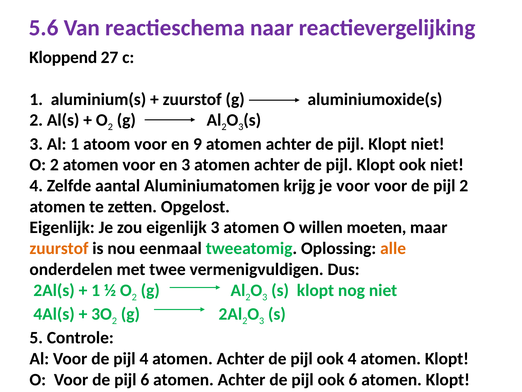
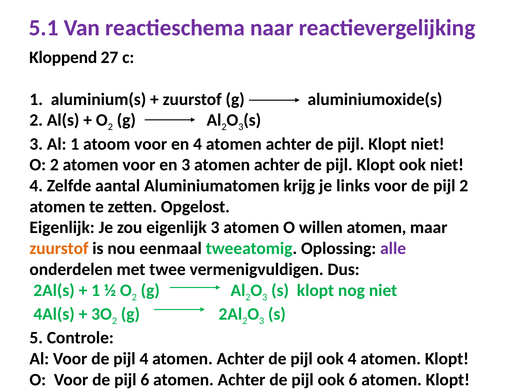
5.6: 5.6 -> 5.1
en 9: 9 -> 4
je voor: voor -> links
willen moeten: moeten -> atomen
alle colour: orange -> purple
